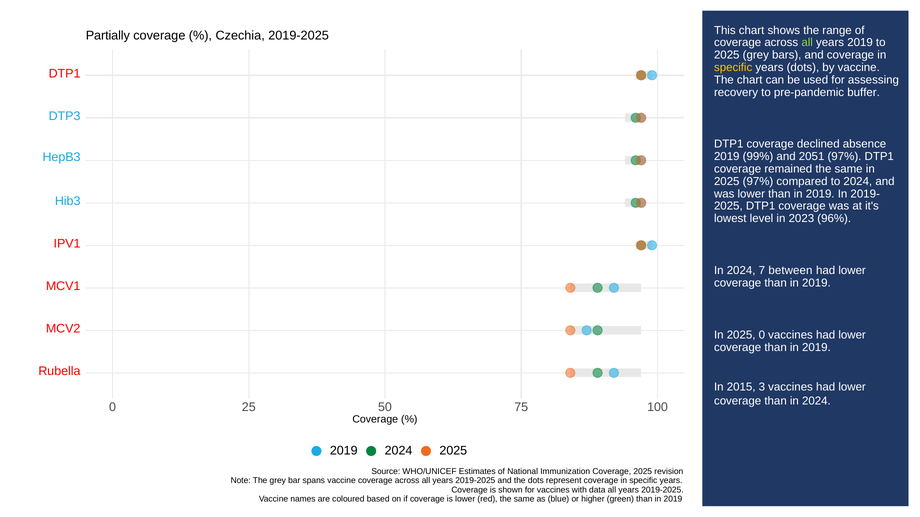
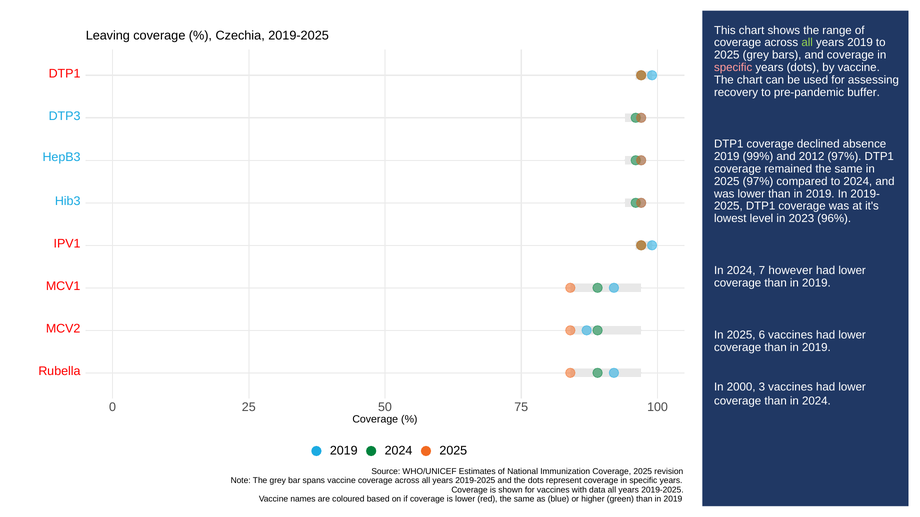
Partially: Partially -> Leaving
specific at (733, 67) colour: yellow -> pink
2051: 2051 -> 2012
between: between -> however
2025 0: 0 -> 6
2015: 2015 -> 2000
